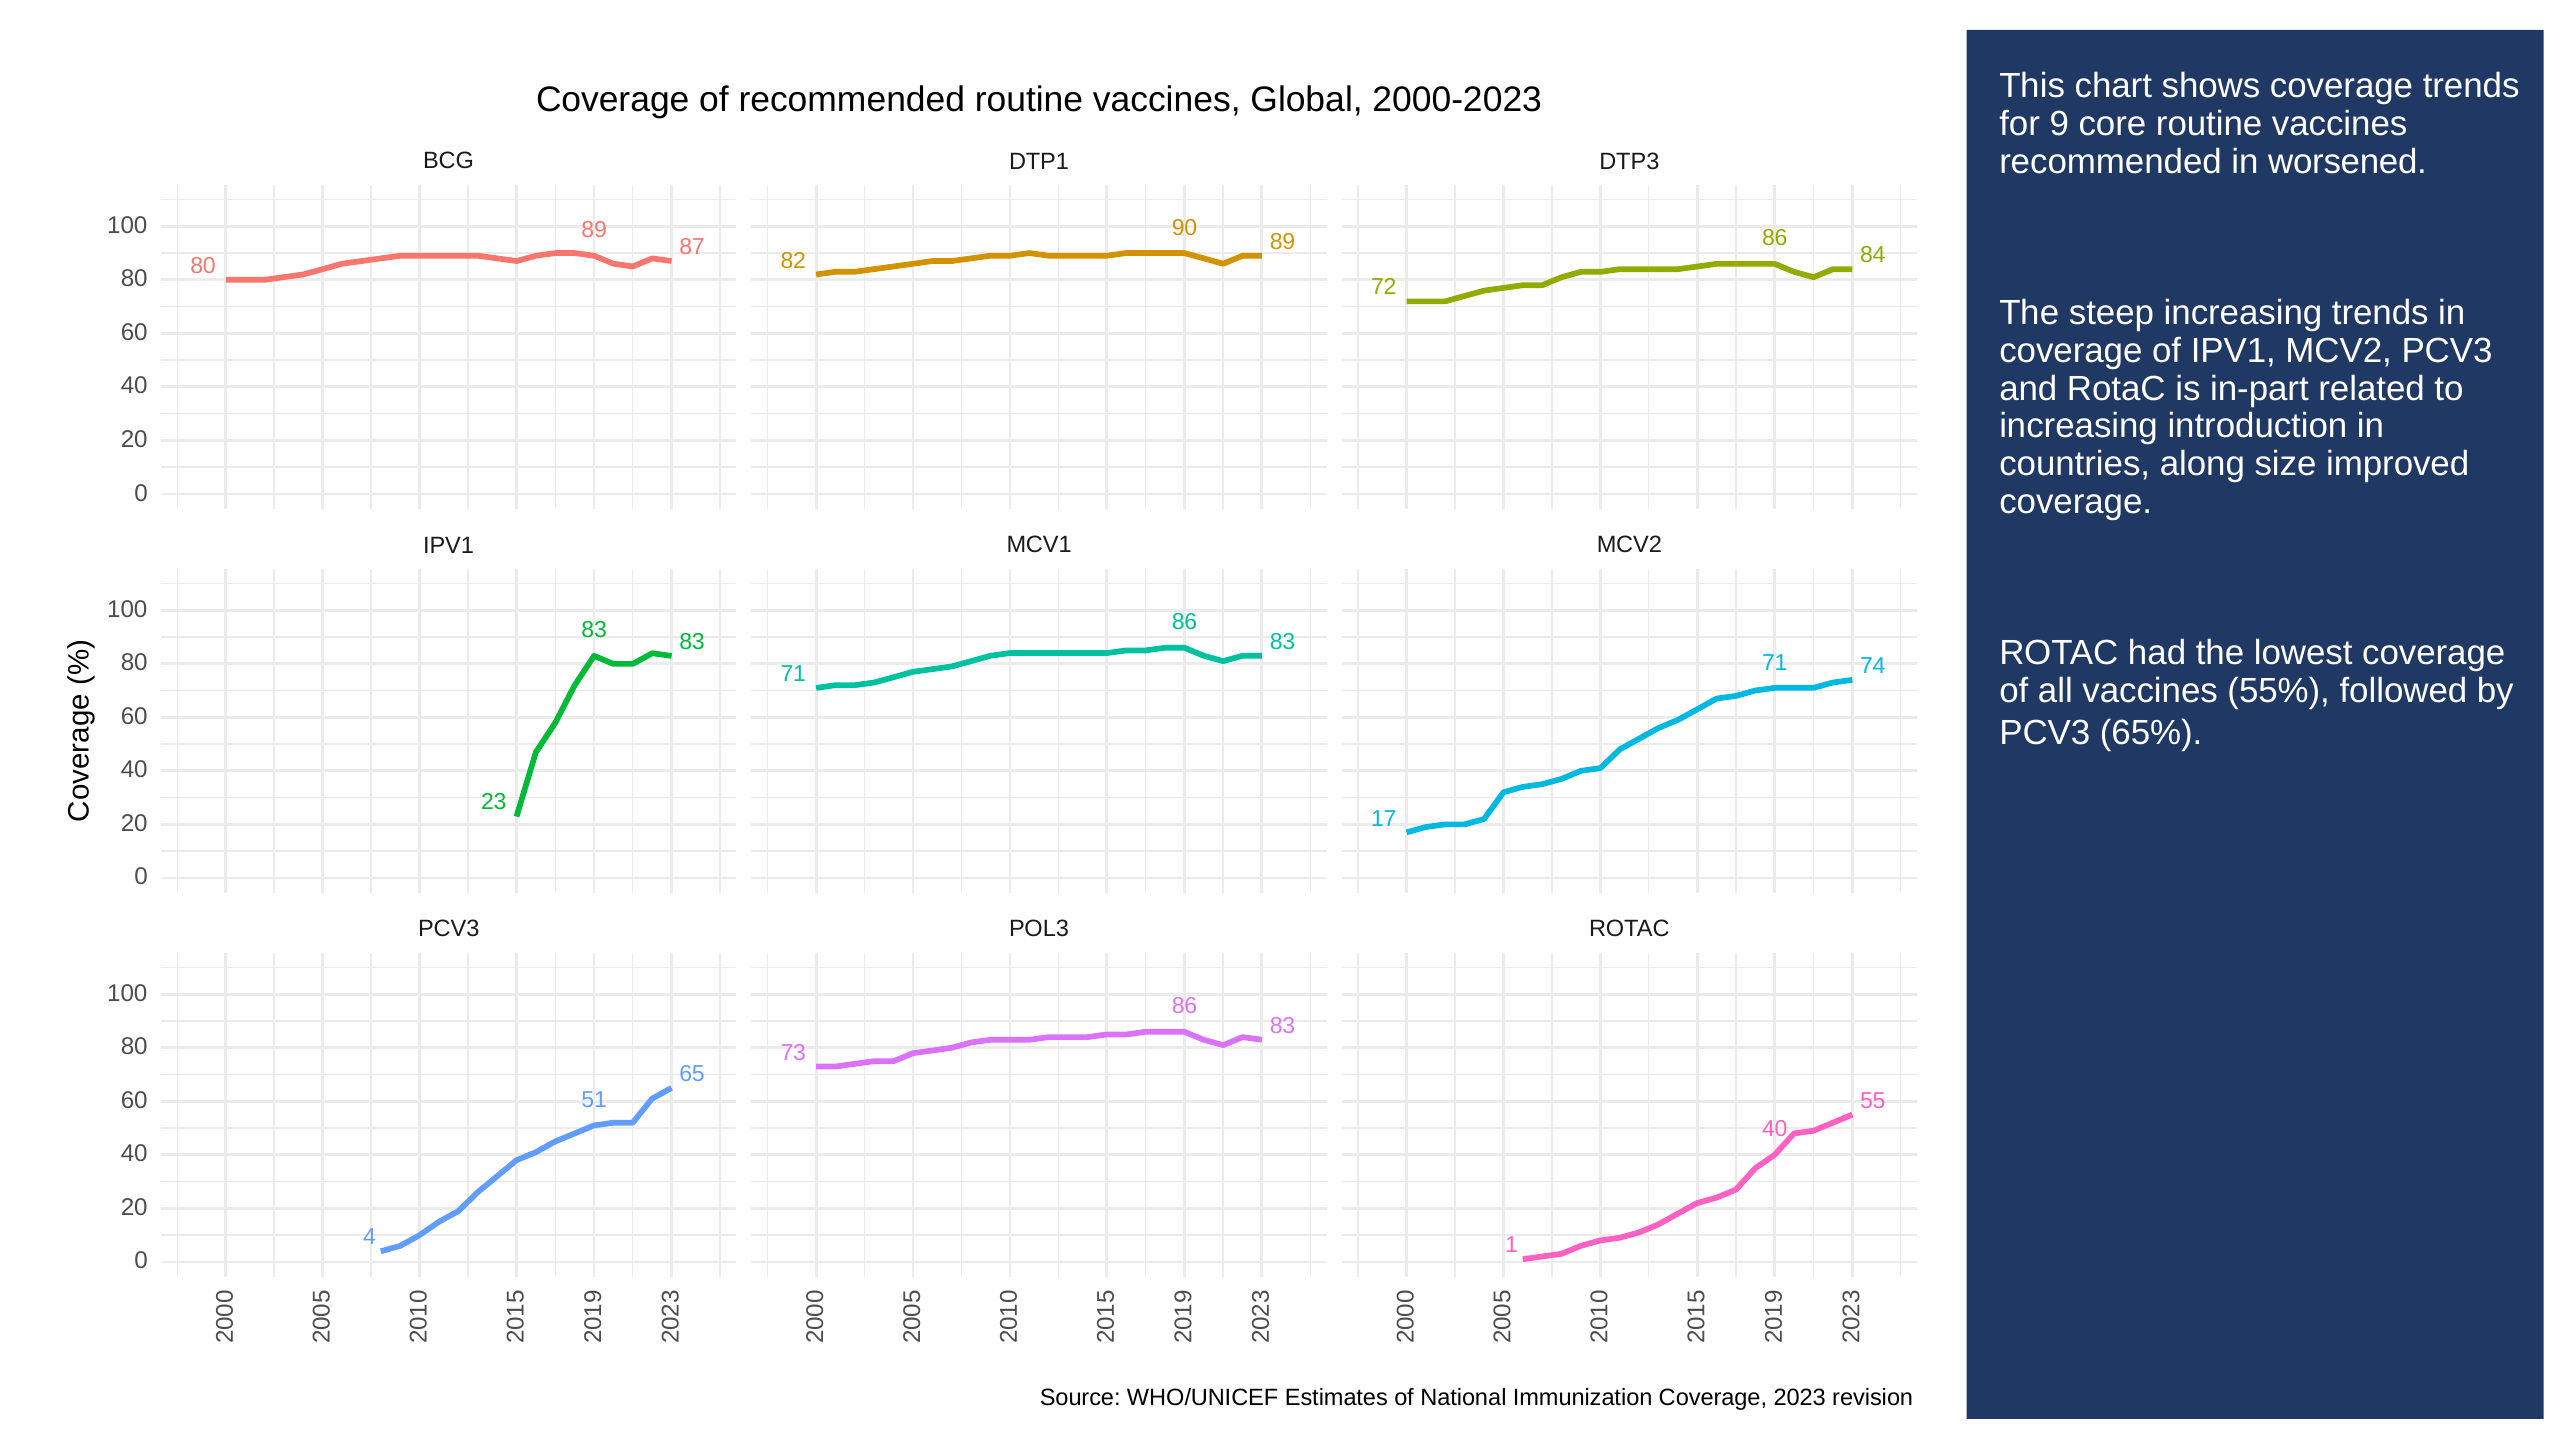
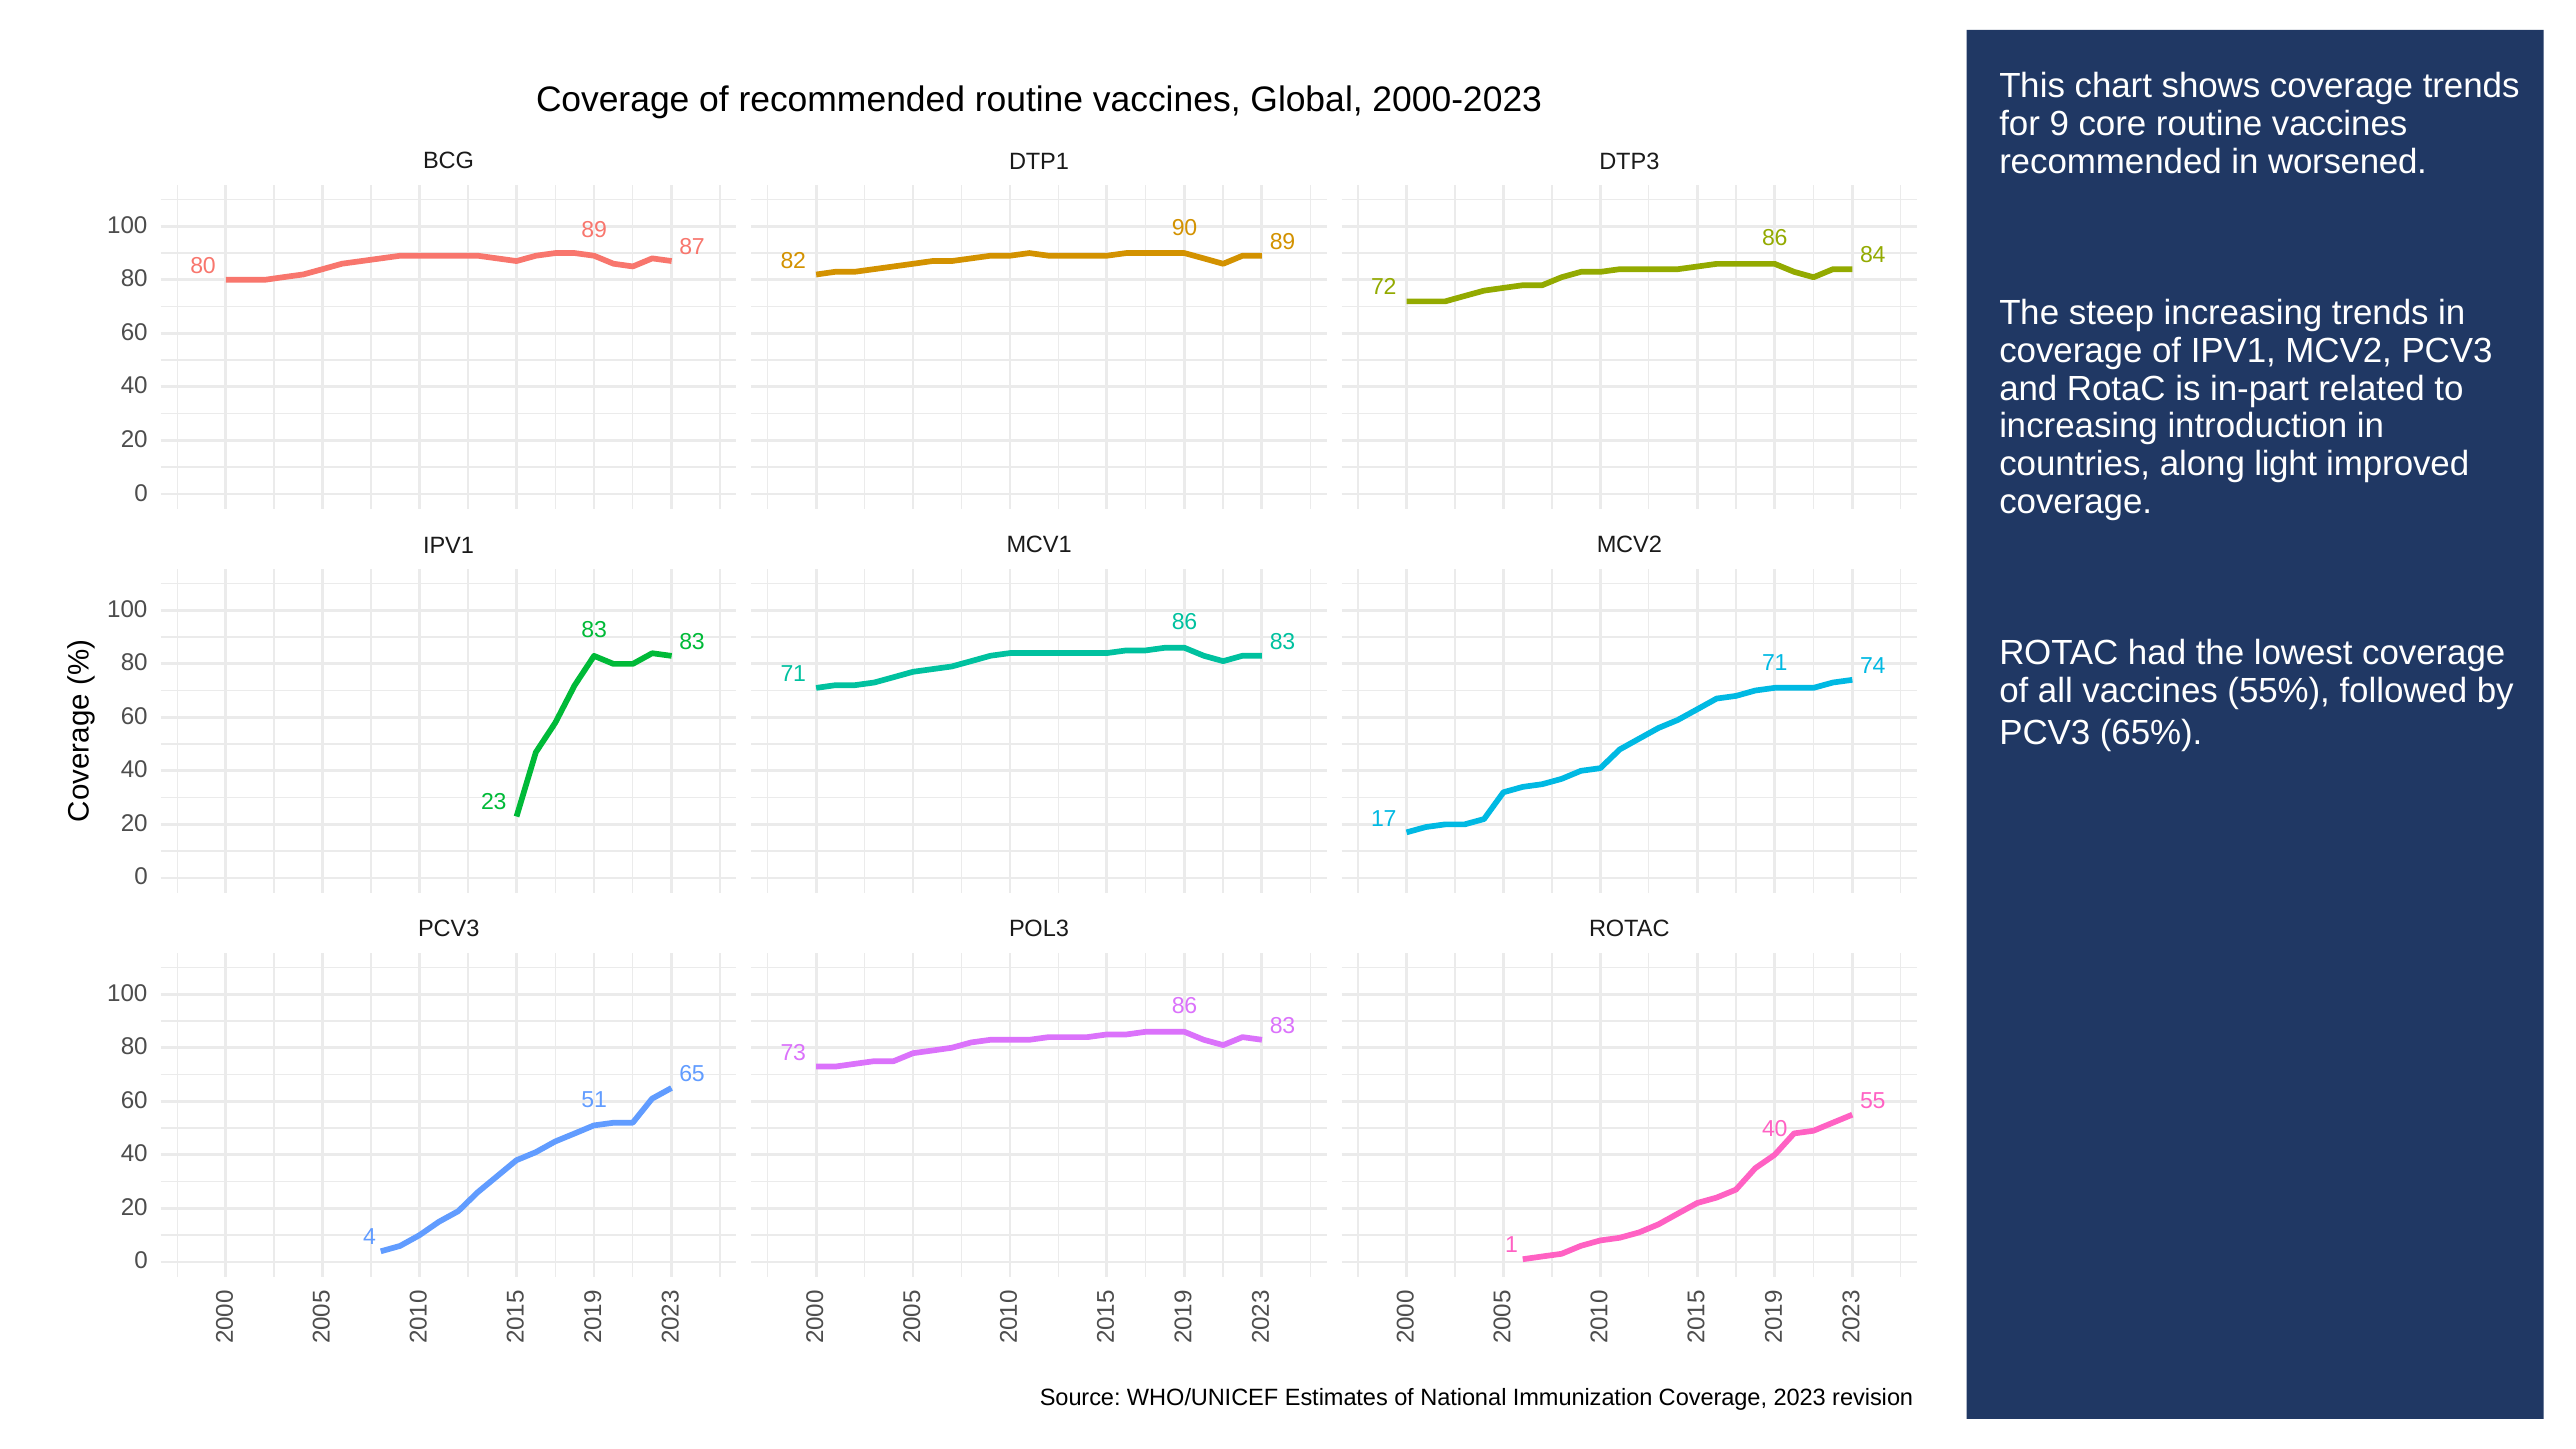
size: size -> light
